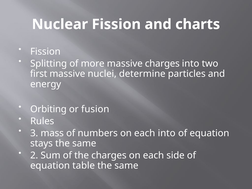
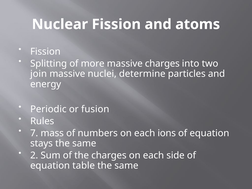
charts: charts -> atoms
first: first -> join
Orbiting: Orbiting -> Periodic
3: 3 -> 7
each into: into -> ions
